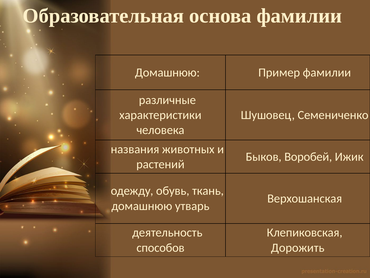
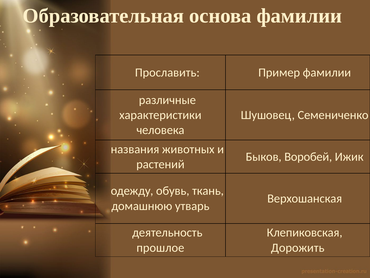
Домашнюю at (167, 72): Домашнюю -> Прославить
способов: способов -> прошлое
